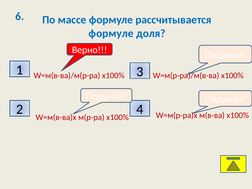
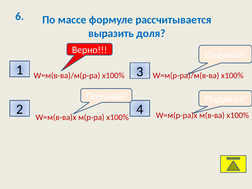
формуле at (111, 33): формуле -> выразить
